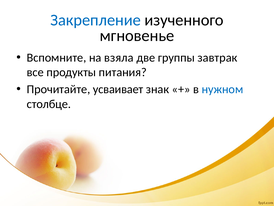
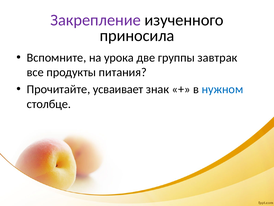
Закрепление colour: blue -> purple
мгновенье: мгновенье -> приносила
взяла: взяла -> урока
